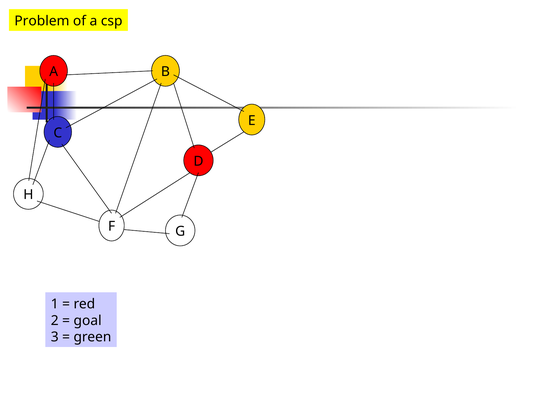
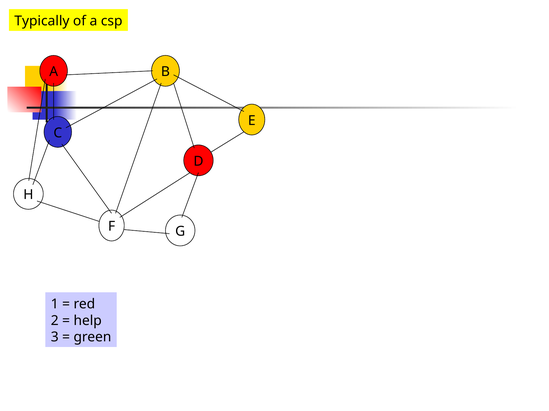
Problem: Problem -> Typically
goal: goal -> help
